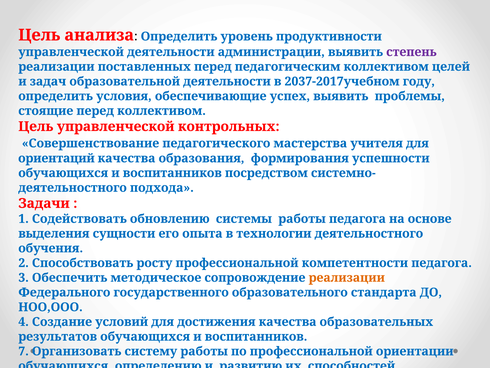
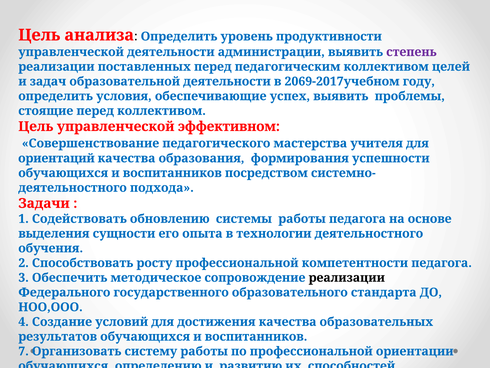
2037-2017учебном: 2037-2017учебном -> 2069-2017учебном
контрольных: контрольных -> эффективном
реализации at (347, 277) colour: orange -> black
